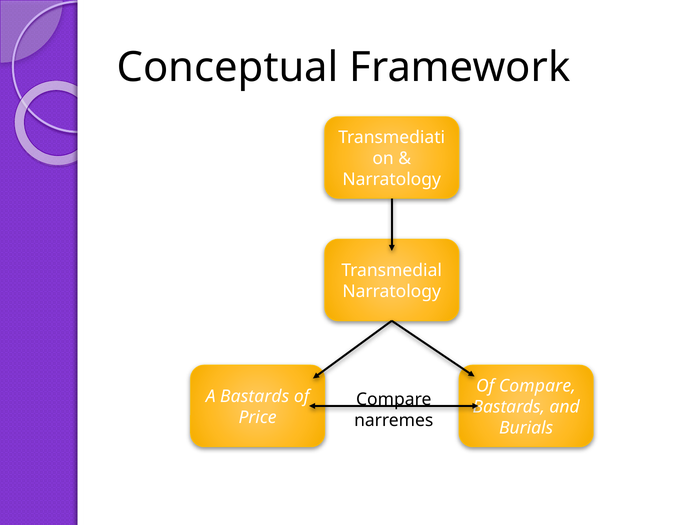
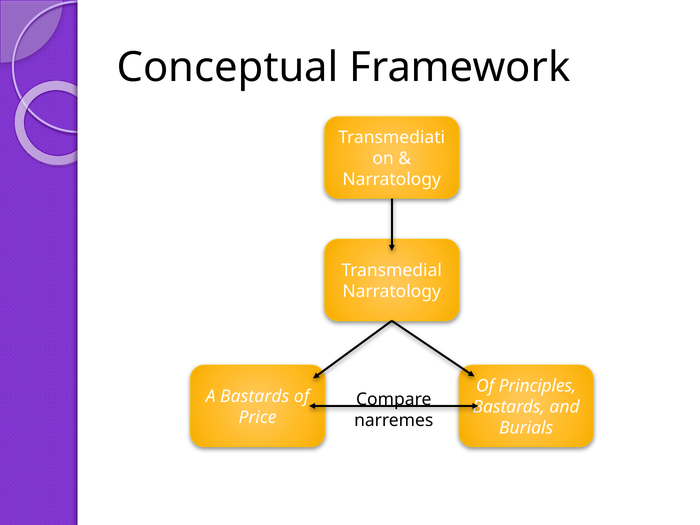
Of Compare: Compare -> Principles
